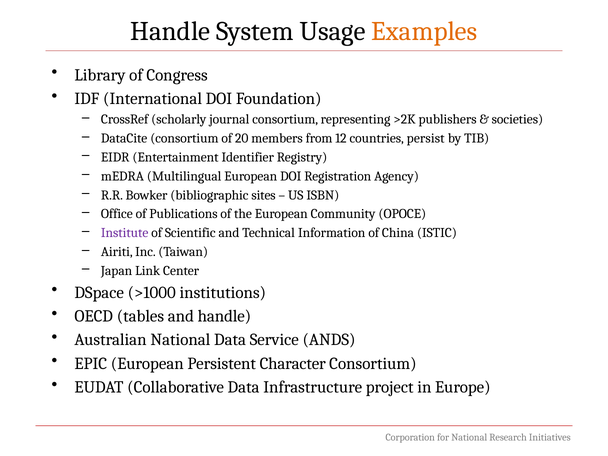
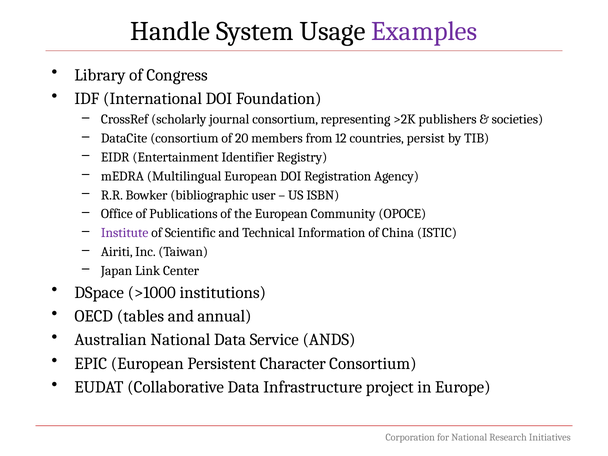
Examples colour: orange -> purple
sites: sites -> user
and handle: handle -> annual
